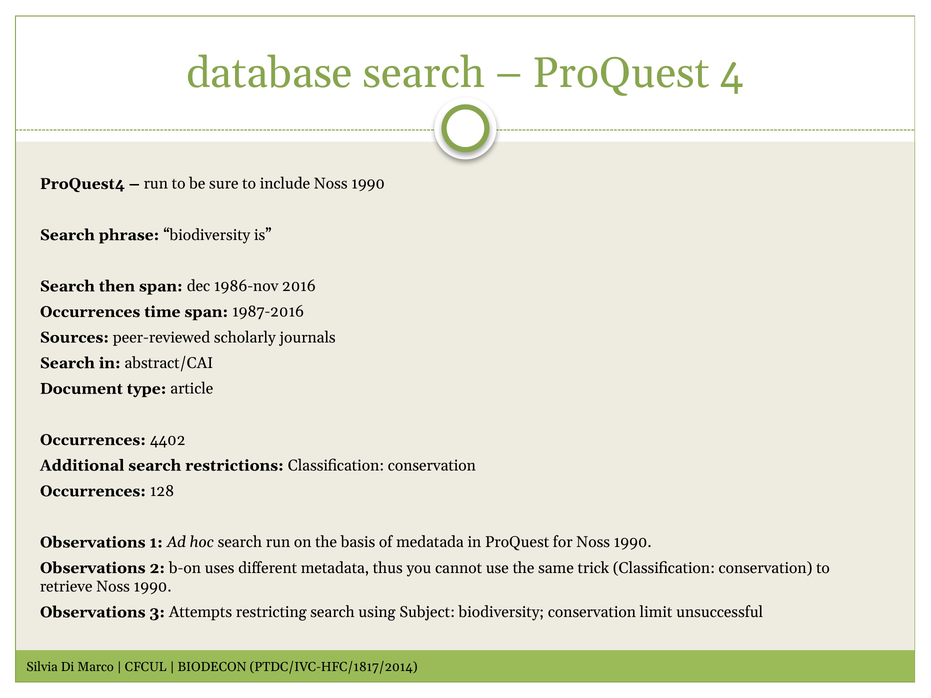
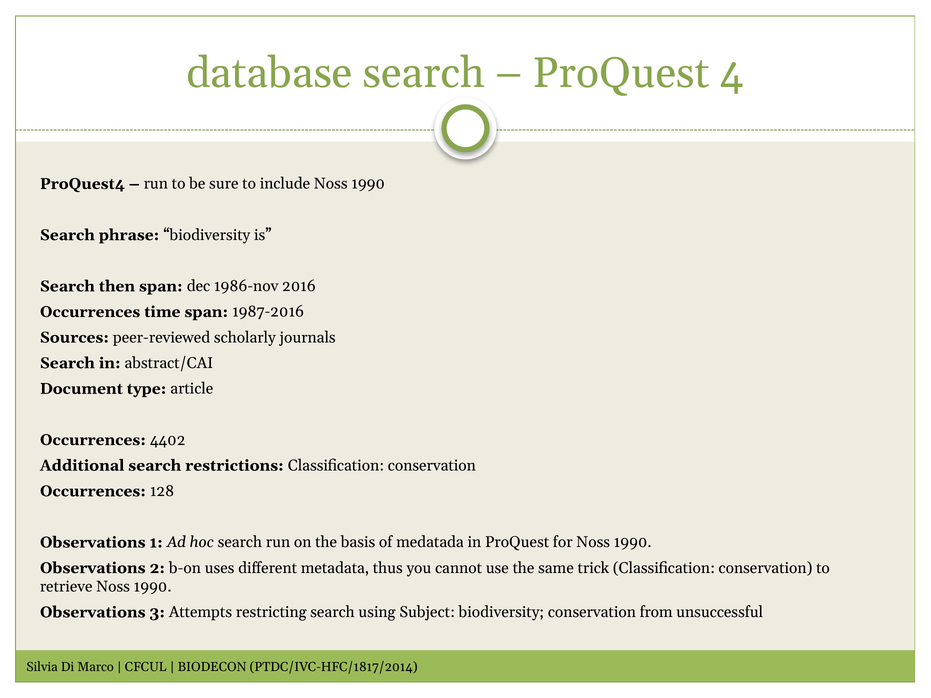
limit: limit -> from
